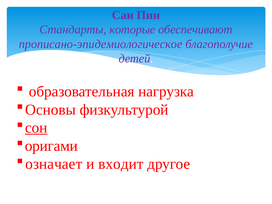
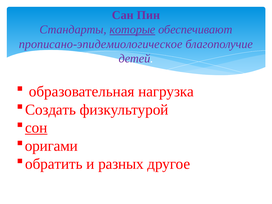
которые underline: none -> present
Основы: Основы -> Создать
означает: означает -> обратить
входит: входит -> разных
